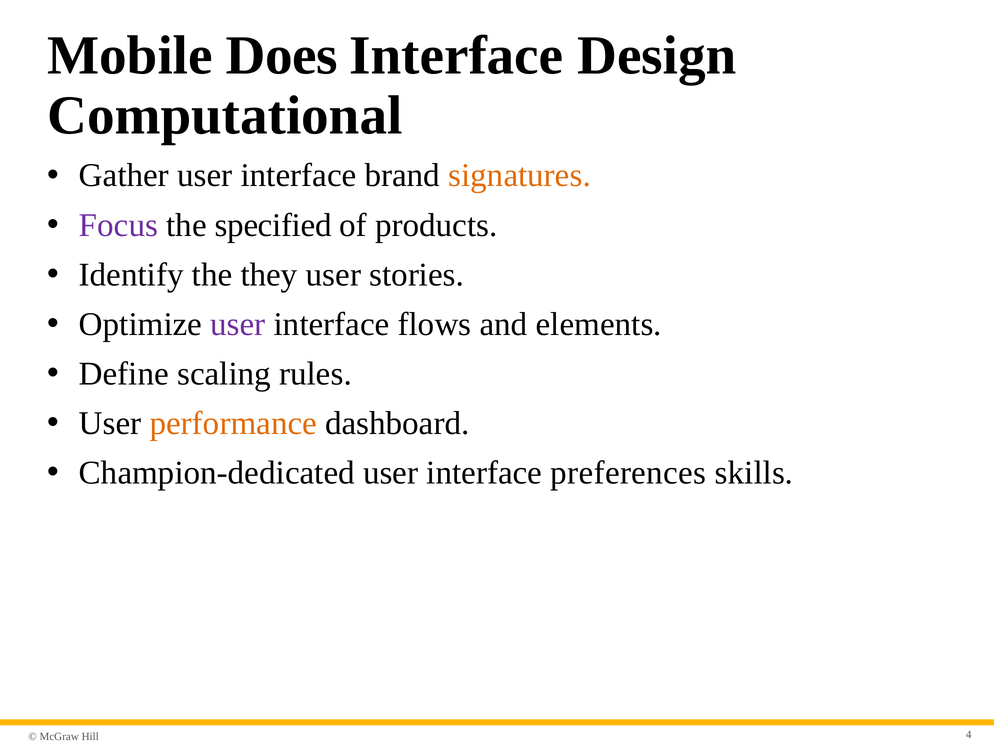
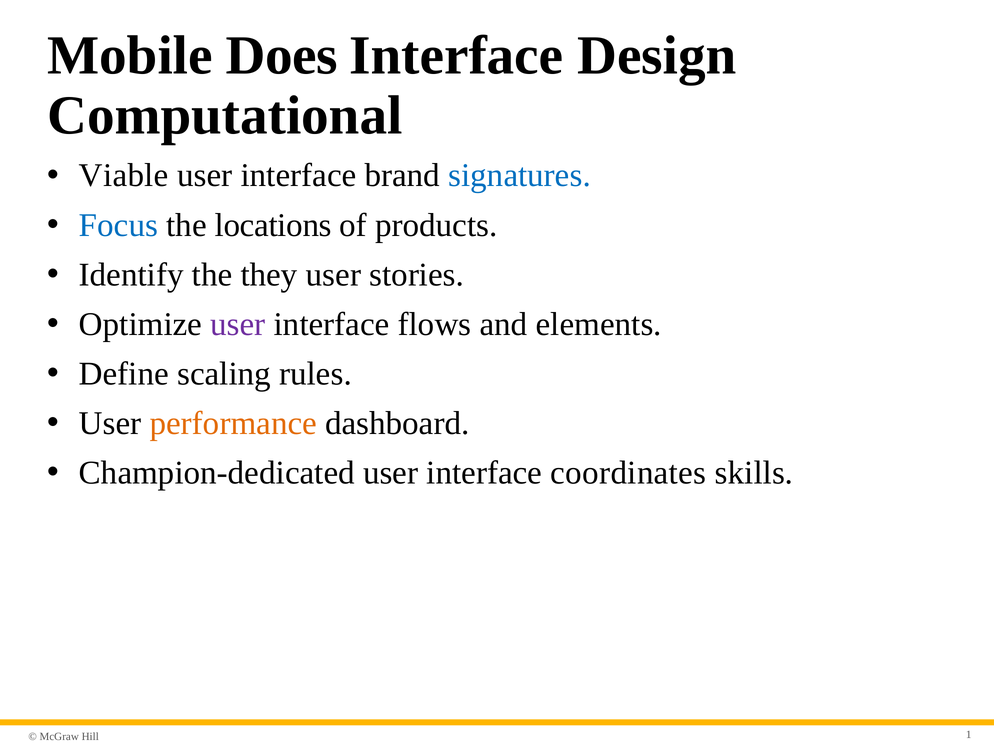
Gather: Gather -> Viable
signatures colour: orange -> blue
Focus colour: purple -> blue
specified: specified -> locations
preferences: preferences -> coordinates
4: 4 -> 1
